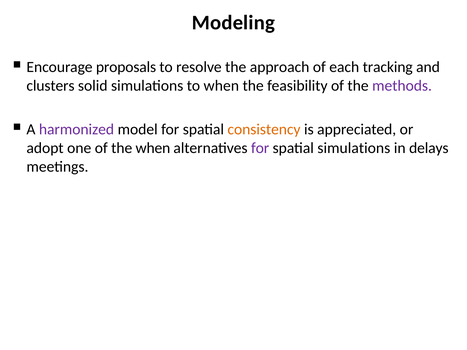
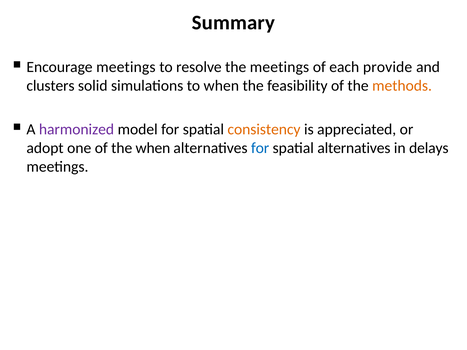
Modeling: Modeling -> Summary
Encourage proposals: proposals -> meetings
the approach: approach -> meetings
tracking: tracking -> provide
methods colour: purple -> orange
for at (260, 148) colour: purple -> blue
spatial simulations: simulations -> alternatives
